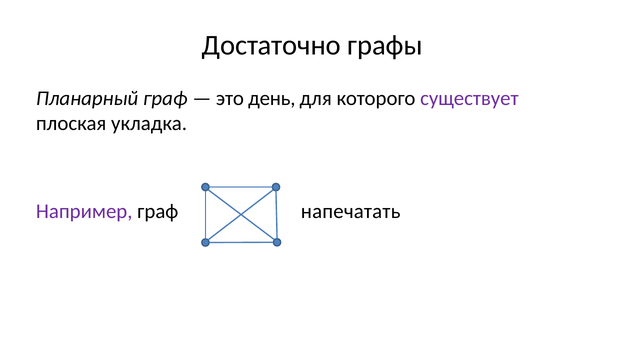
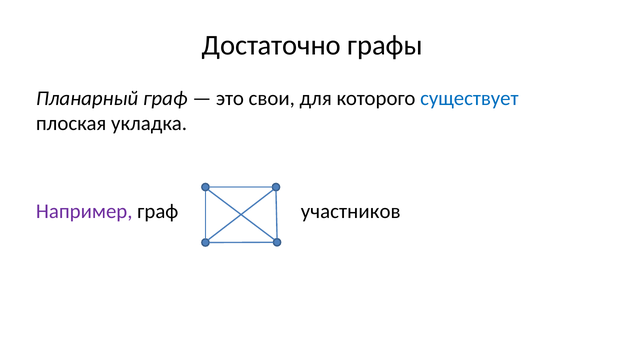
день: день -> свои
существует colour: purple -> blue
напечатать: напечатать -> участников
